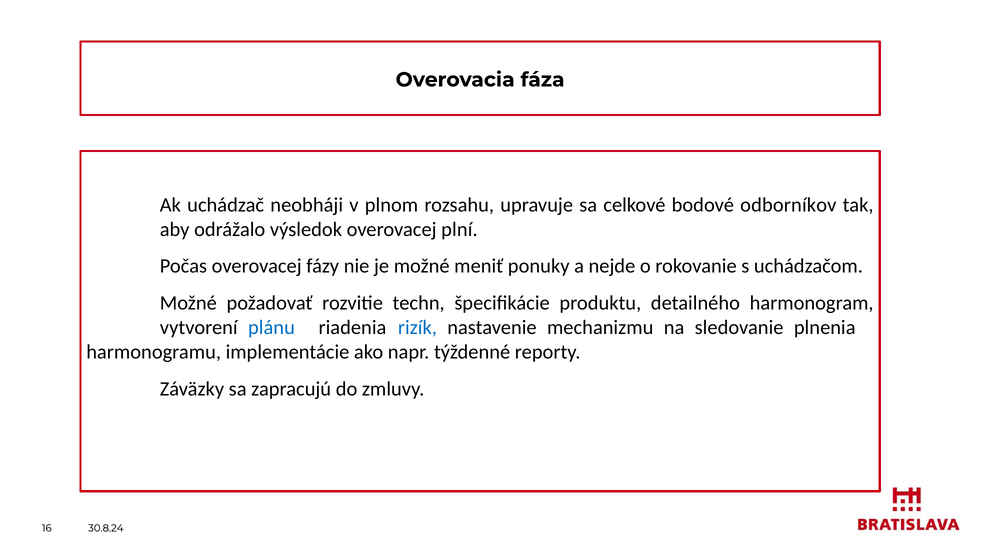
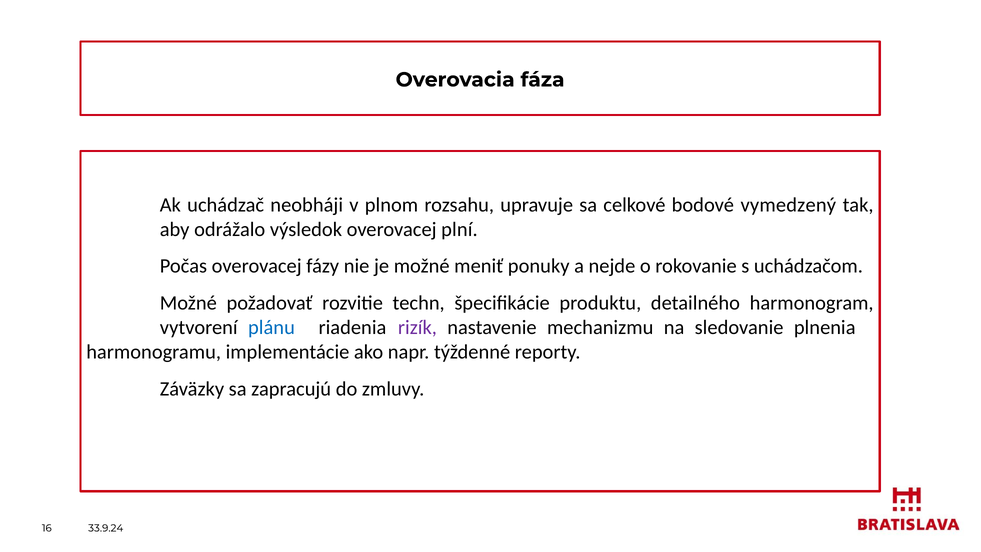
odborníkov: odborníkov -> vymedzený
rizík colour: blue -> purple
30.8.24: 30.8.24 -> 33.9.24
